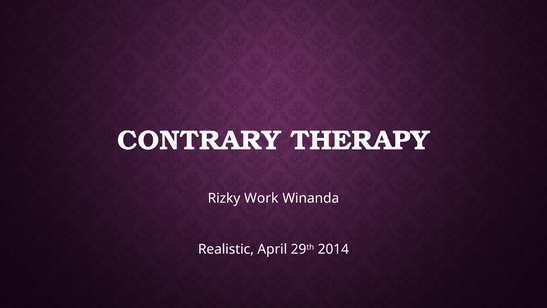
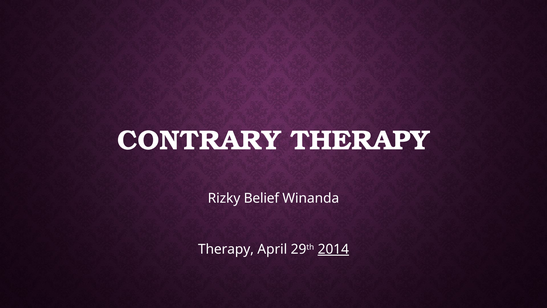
Work: Work -> Belief
Realistic at (226, 249): Realistic -> Therapy
2014 underline: none -> present
